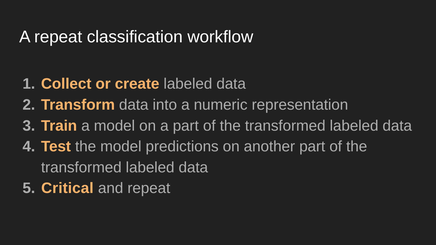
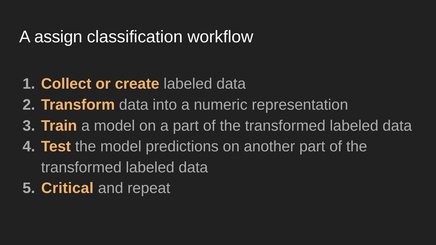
A repeat: repeat -> assign
